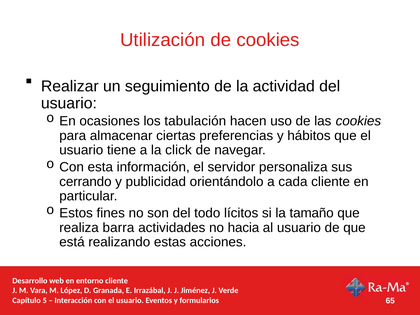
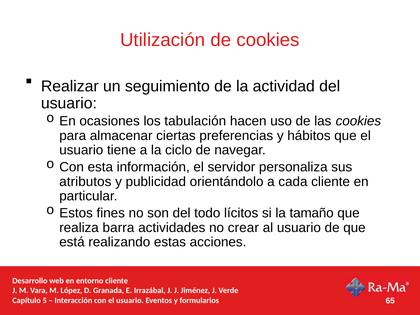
click: click -> ciclo
cerrando: cerrando -> atributos
hacia: hacia -> crear
